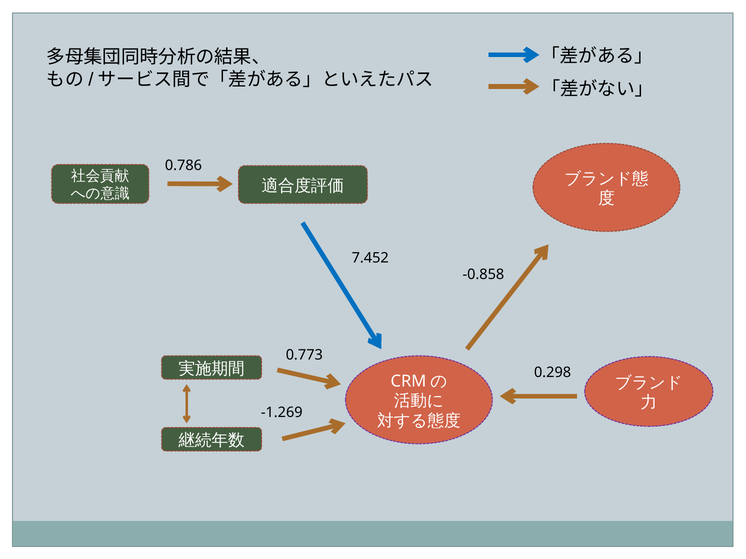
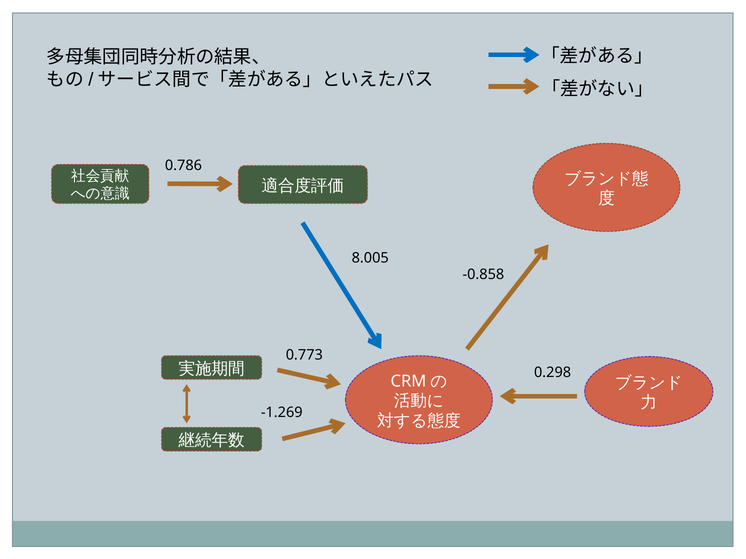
7.452: 7.452 -> 8.005
